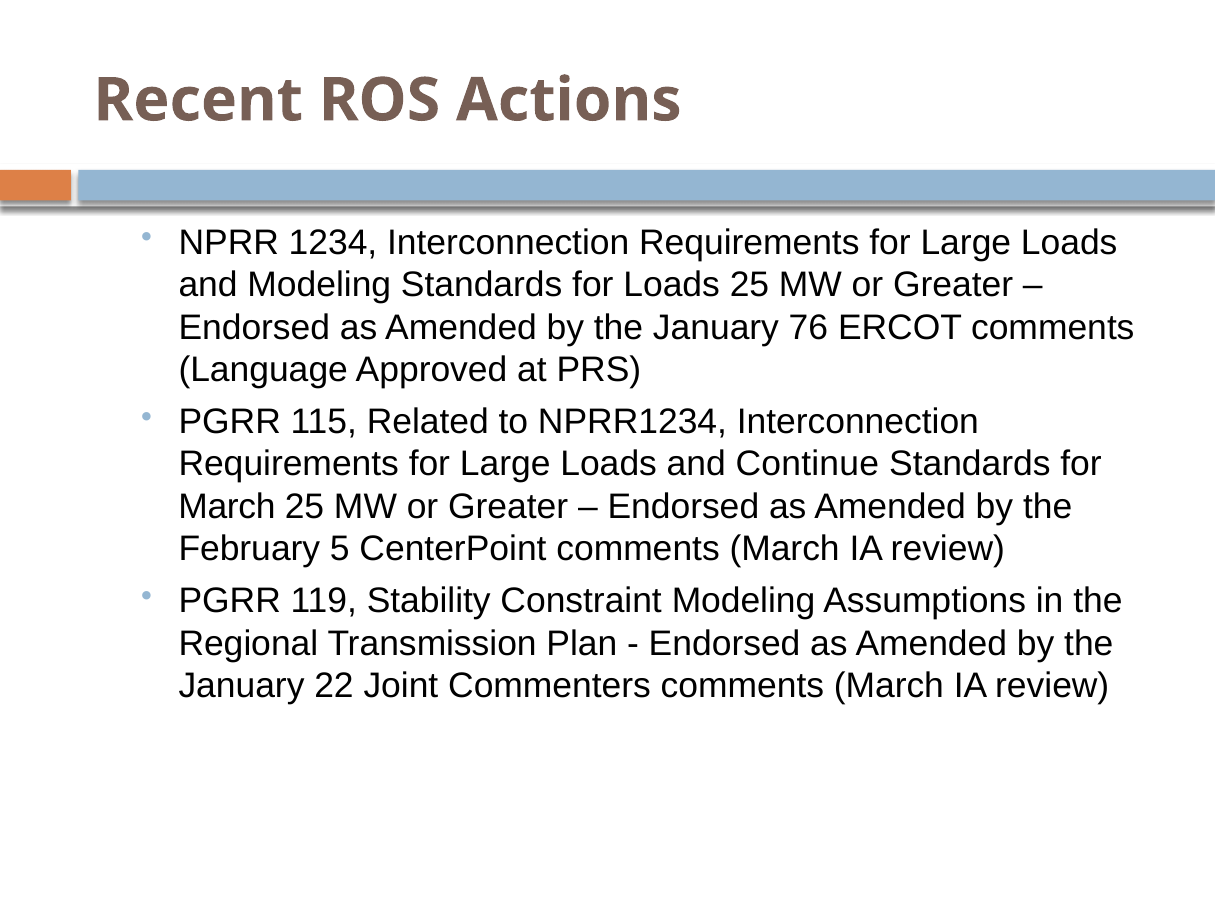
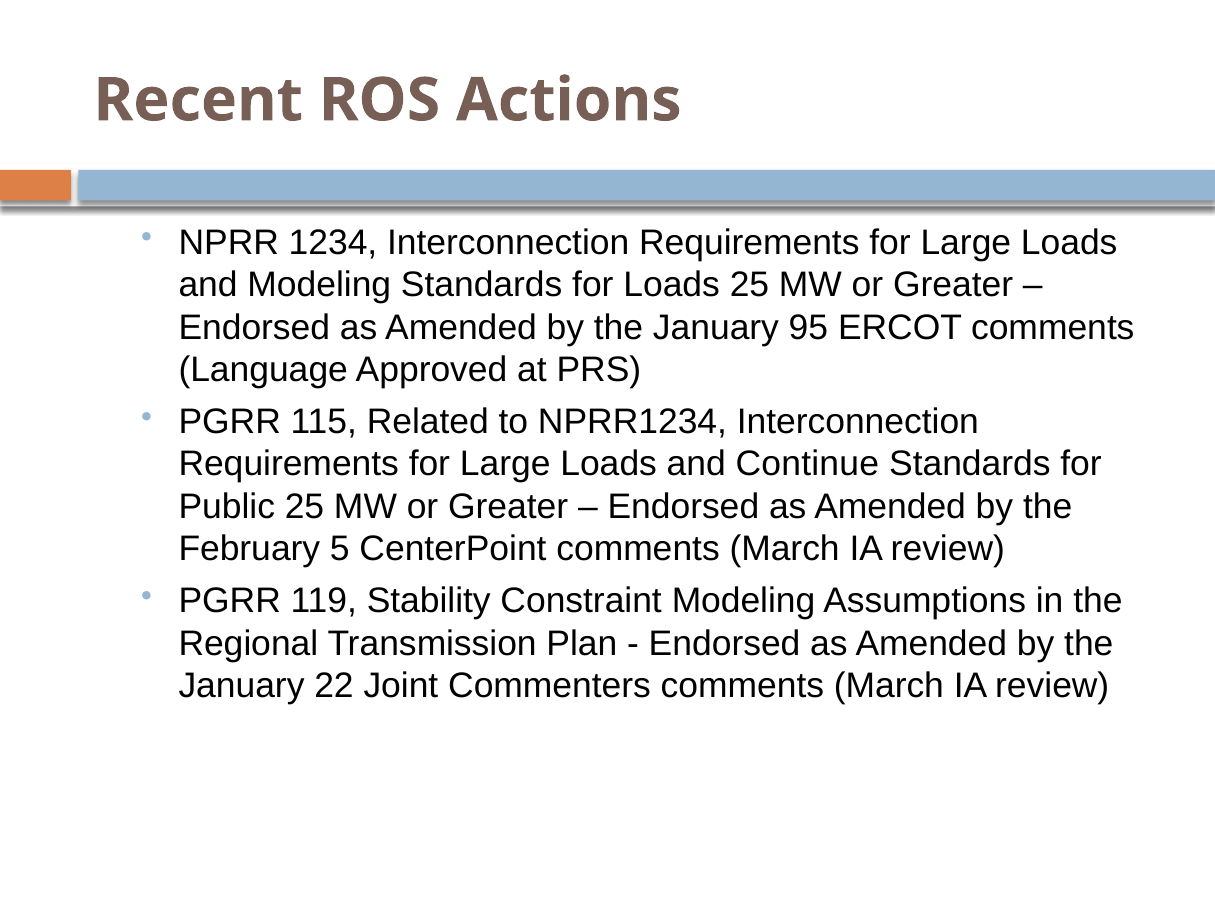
76: 76 -> 95
March at (227, 507): March -> Public
